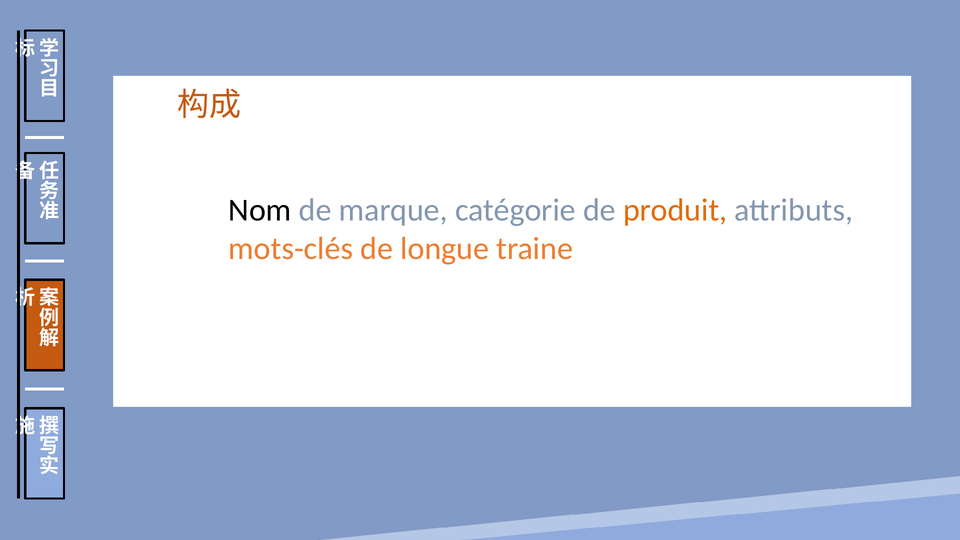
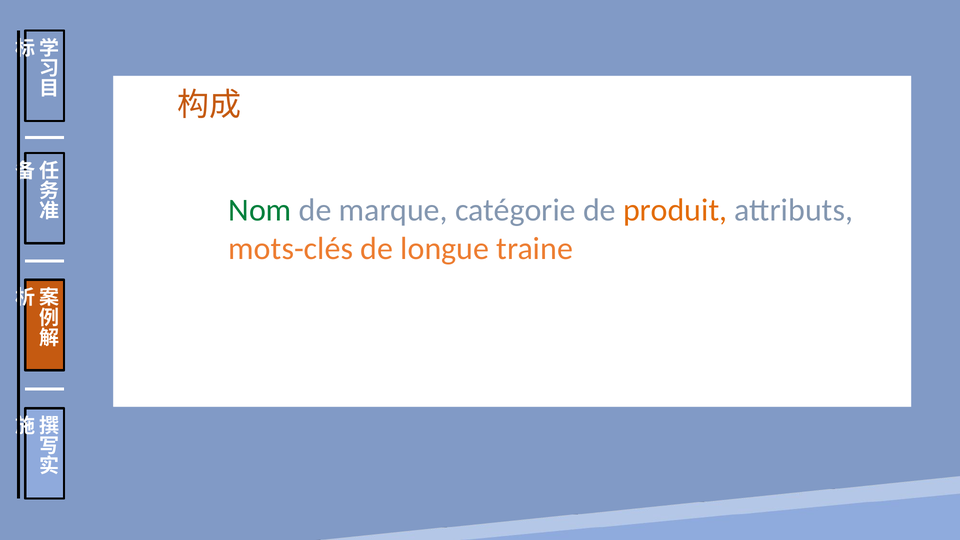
Nom colour: black -> green
